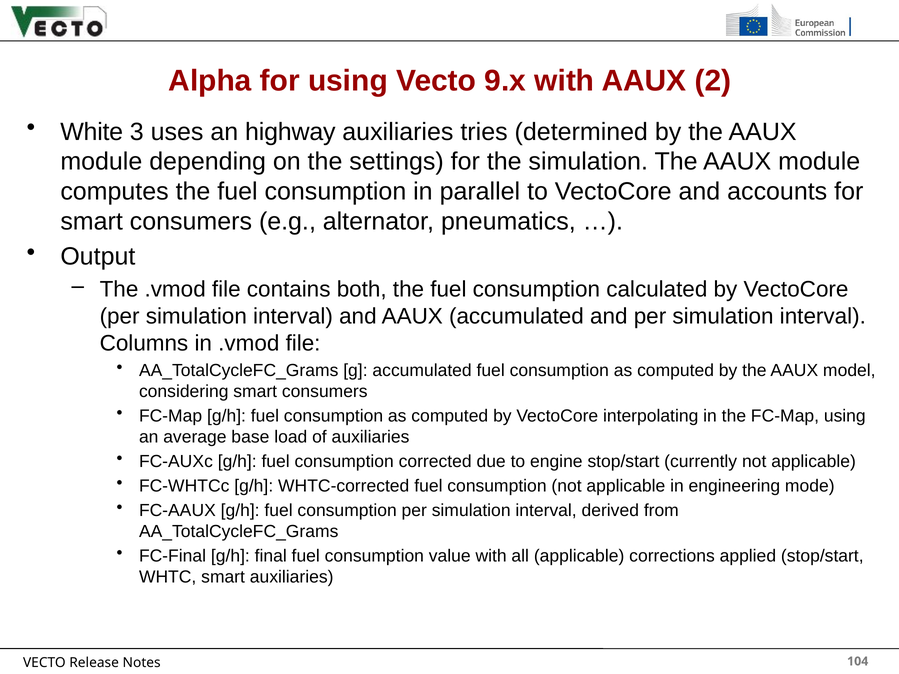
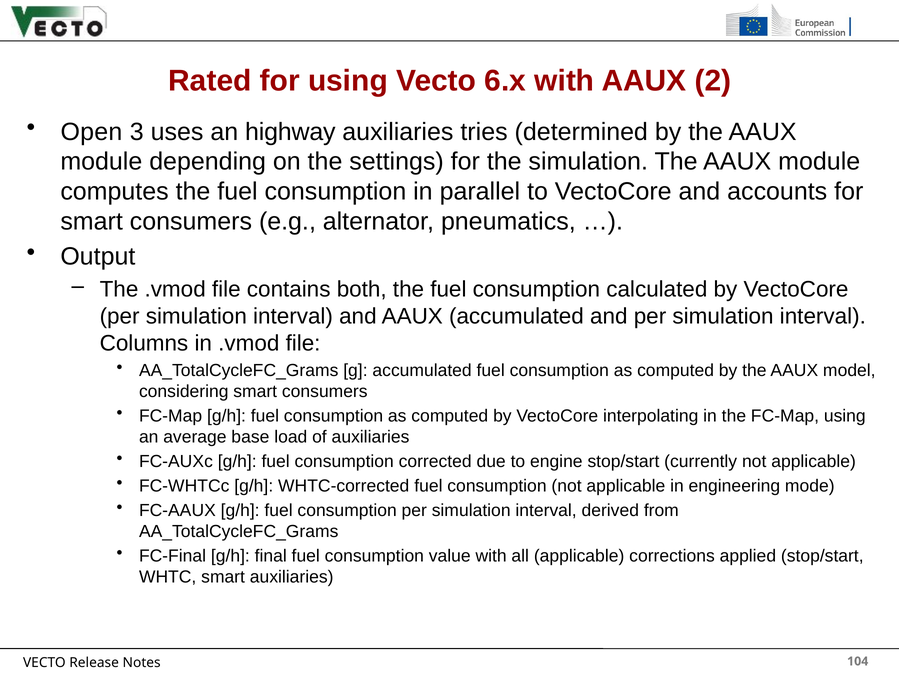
Alpha: Alpha -> Rated
9.x: 9.x -> 6.x
White: White -> Open
